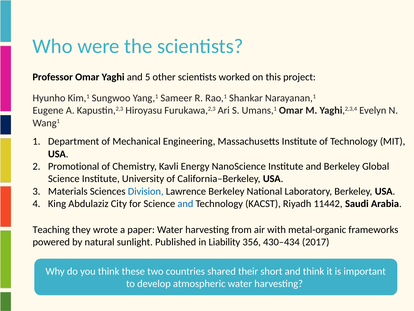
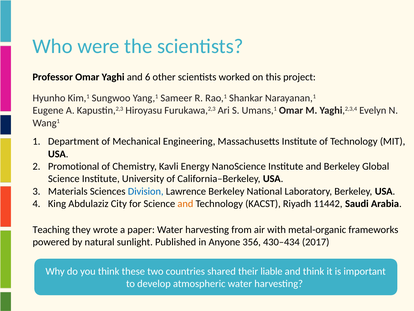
5: 5 -> 6
and at (185, 203) colour: blue -> orange
Liability: Liability -> Anyone
short: short -> liable
